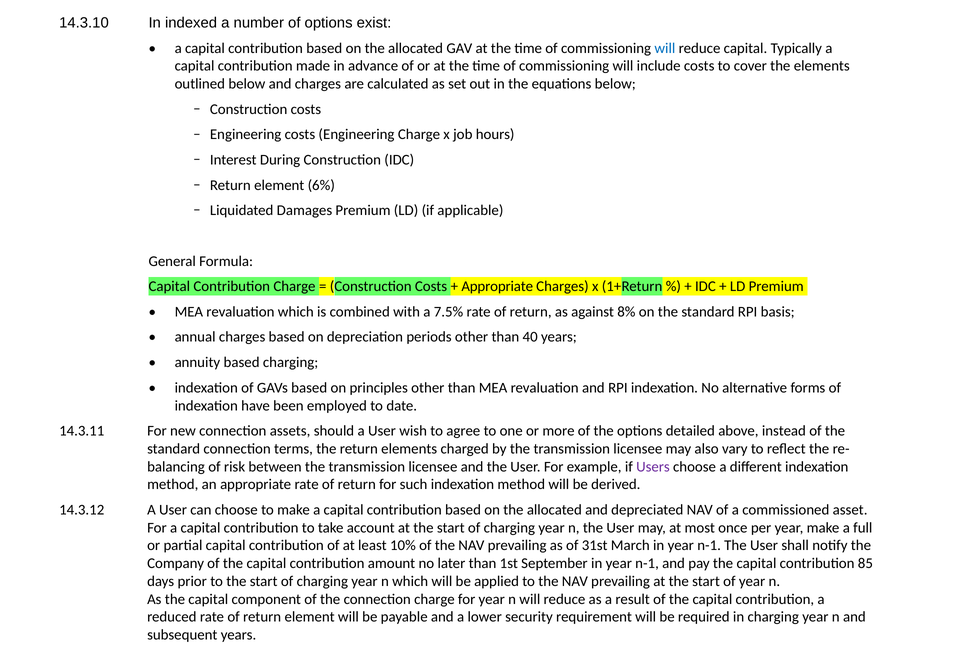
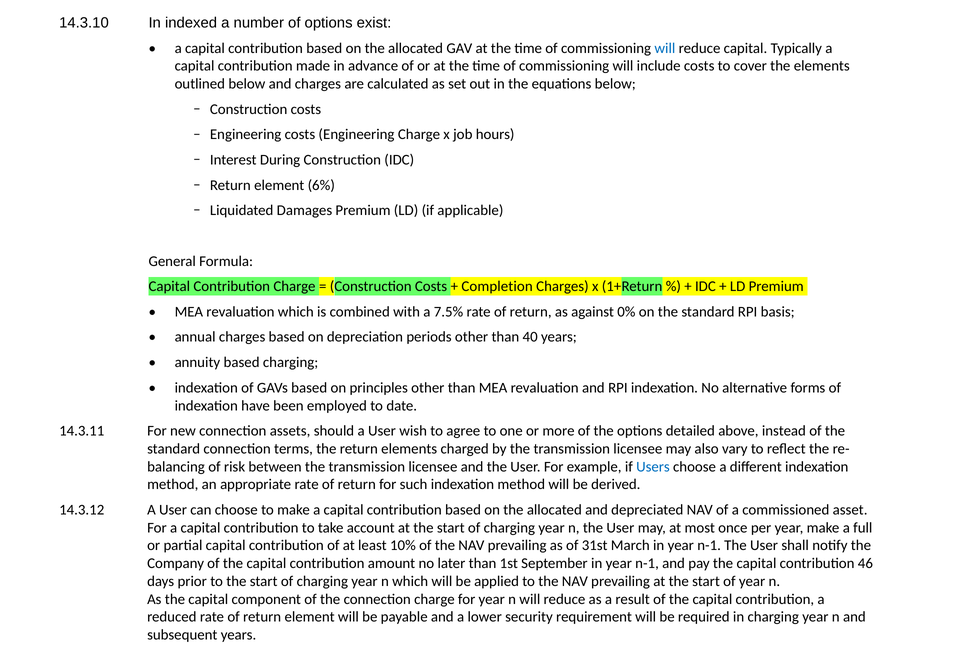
Appropriate at (497, 287): Appropriate -> Completion
8%: 8% -> 0%
Users colour: purple -> blue
85: 85 -> 46
